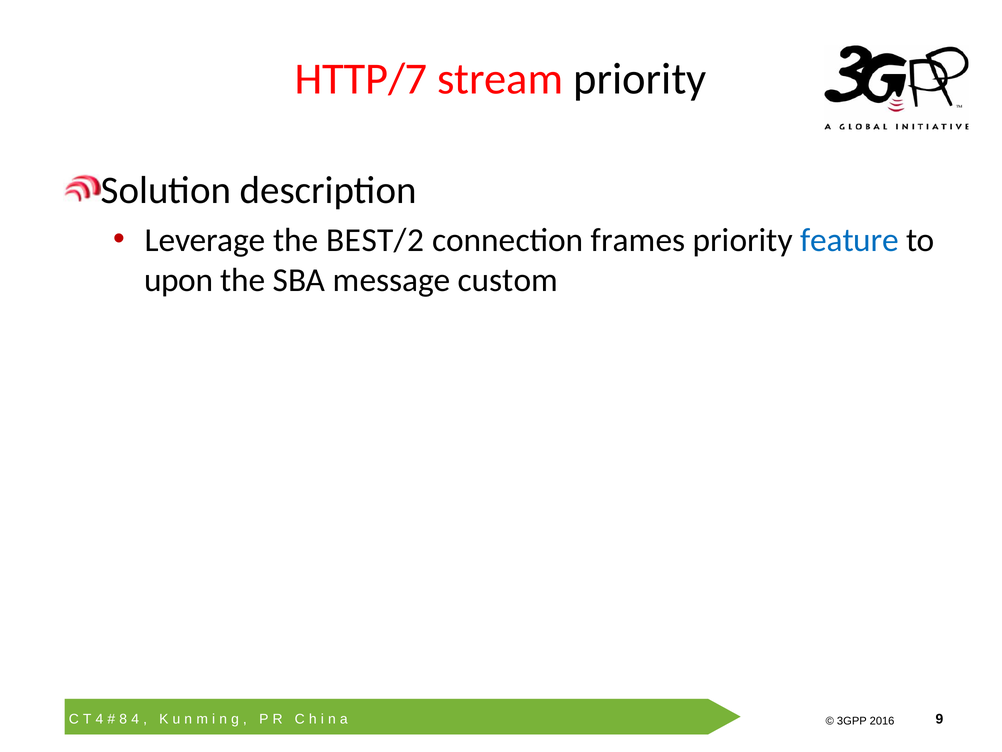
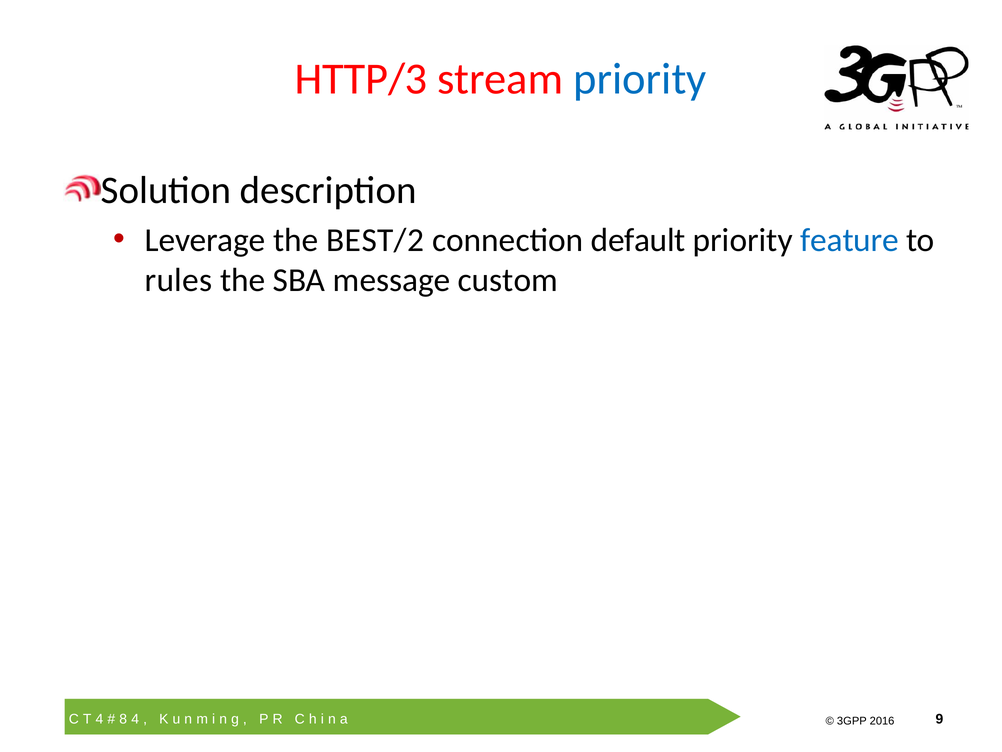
HTTP/7: HTTP/7 -> HTTP/3
priority at (640, 79) colour: black -> blue
frames: frames -> default
upon: upon -> rules
